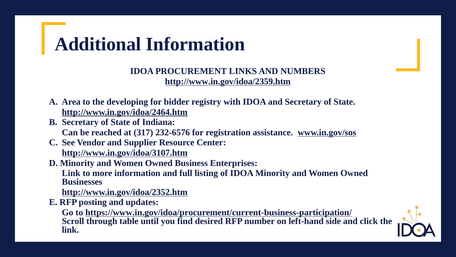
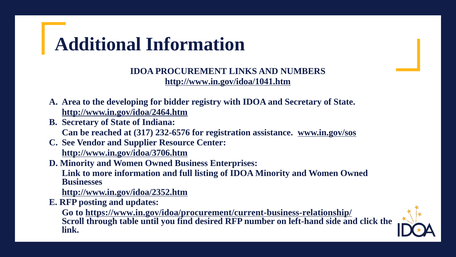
http://www.in.gov/idoa/2359.htm: http://www.in.gov/idoa/2359.htm -> http://www.in.gov/idoa/1041.htm
http://www.in.gov/idoa/3107.htm: http://www.in.gov/idoa/3107.htm -> http://www.in.gov/idoa/3706.htm
https://www.in.gov/idoa/procurement/current-business-participation/: https://www.in.gov/idoa/procurement/current-business-participation/ -> https://www.in.gov/idoa/procurement/current-business-relationship/
